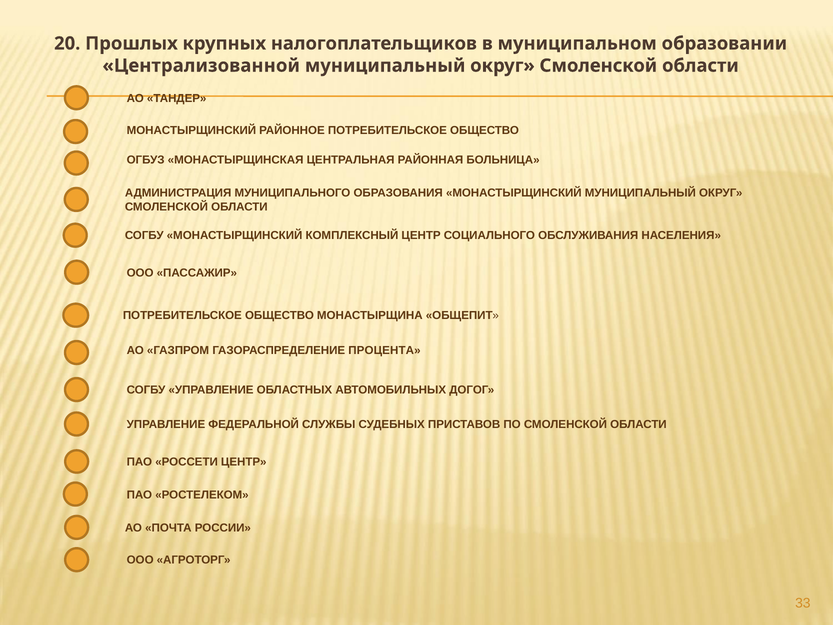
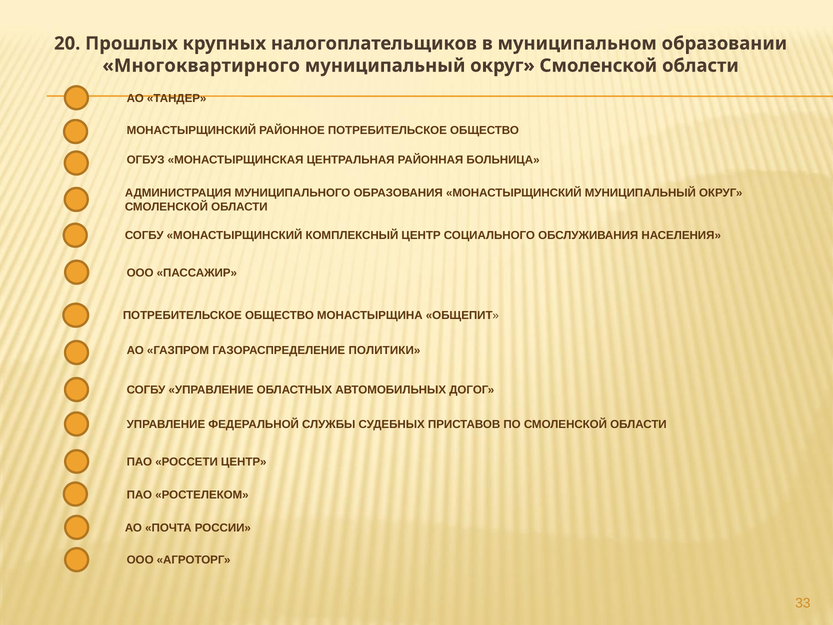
Централизованной: Централизованной -> Многоквартирного
ПРОЦЕНТА: ПРОЦЕНТА -> ПОЛИТИКИ
